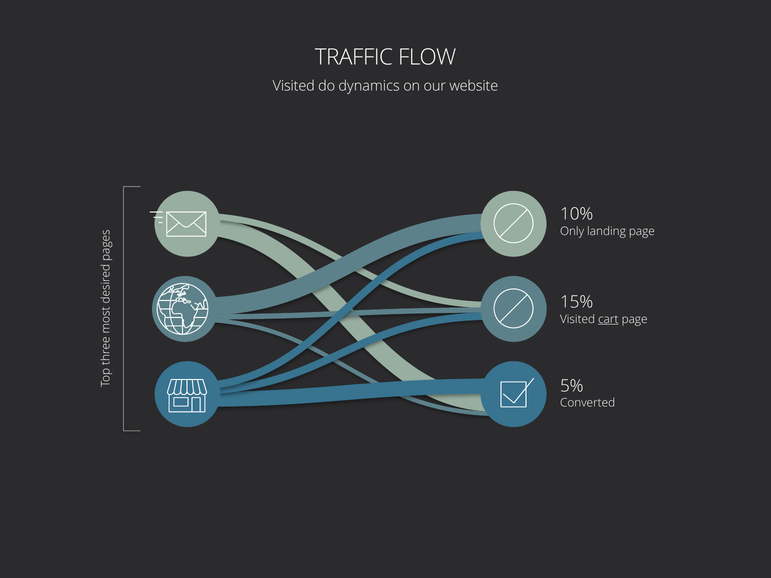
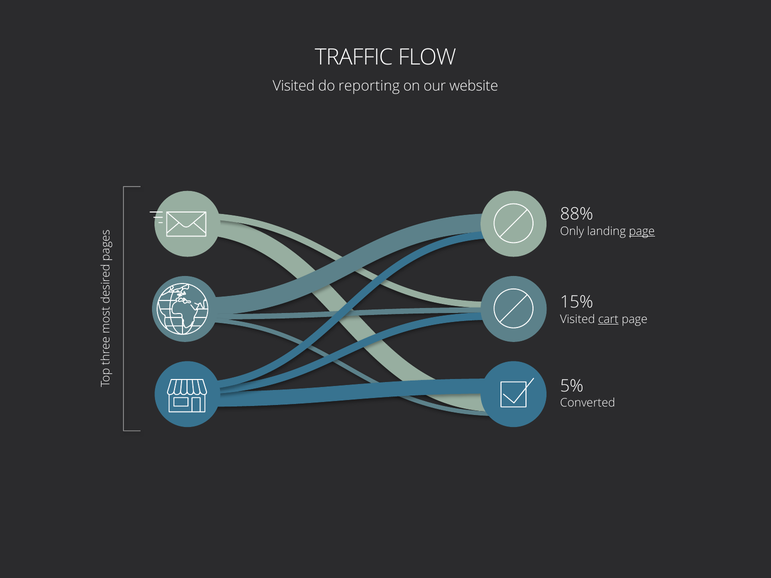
dynamics: dynamics -> reporting
10%: 10% -> 88%
page at (642, 231) underline: none -> present
